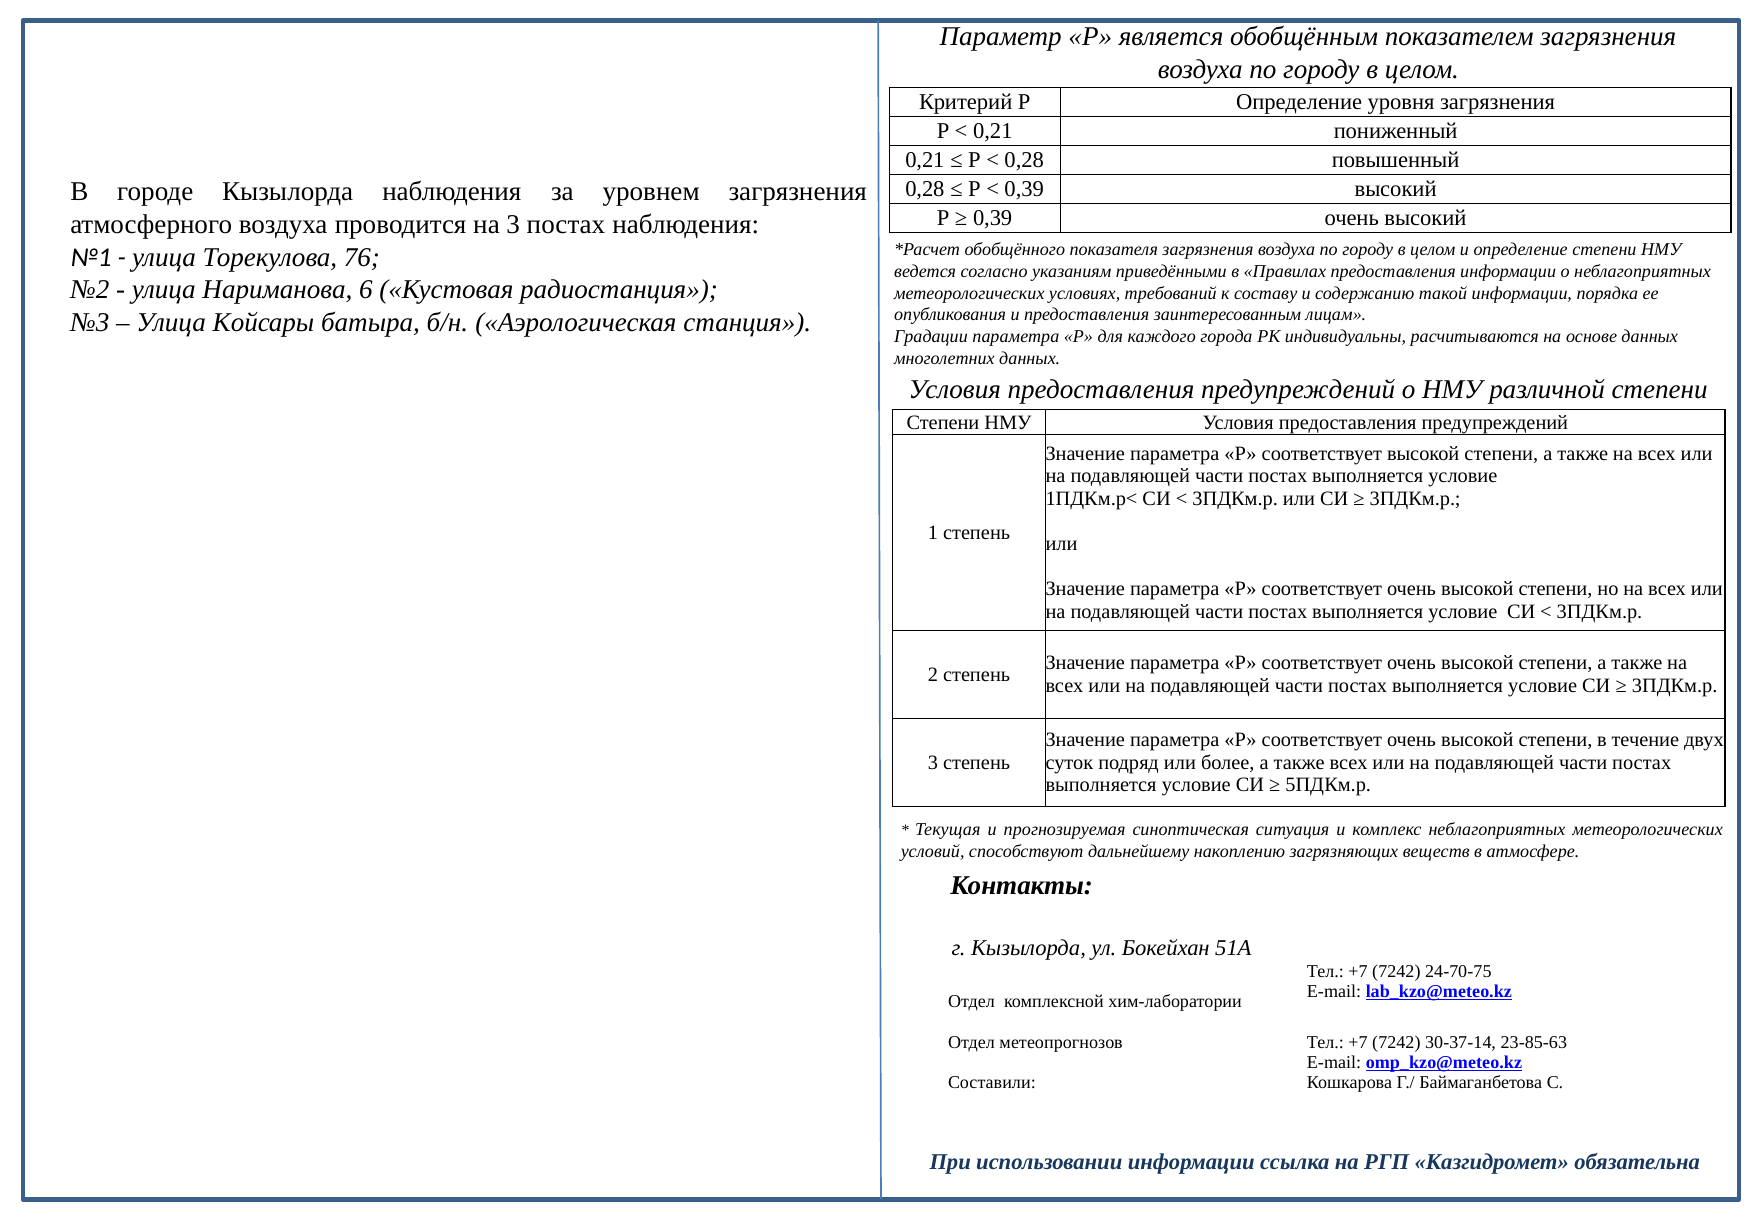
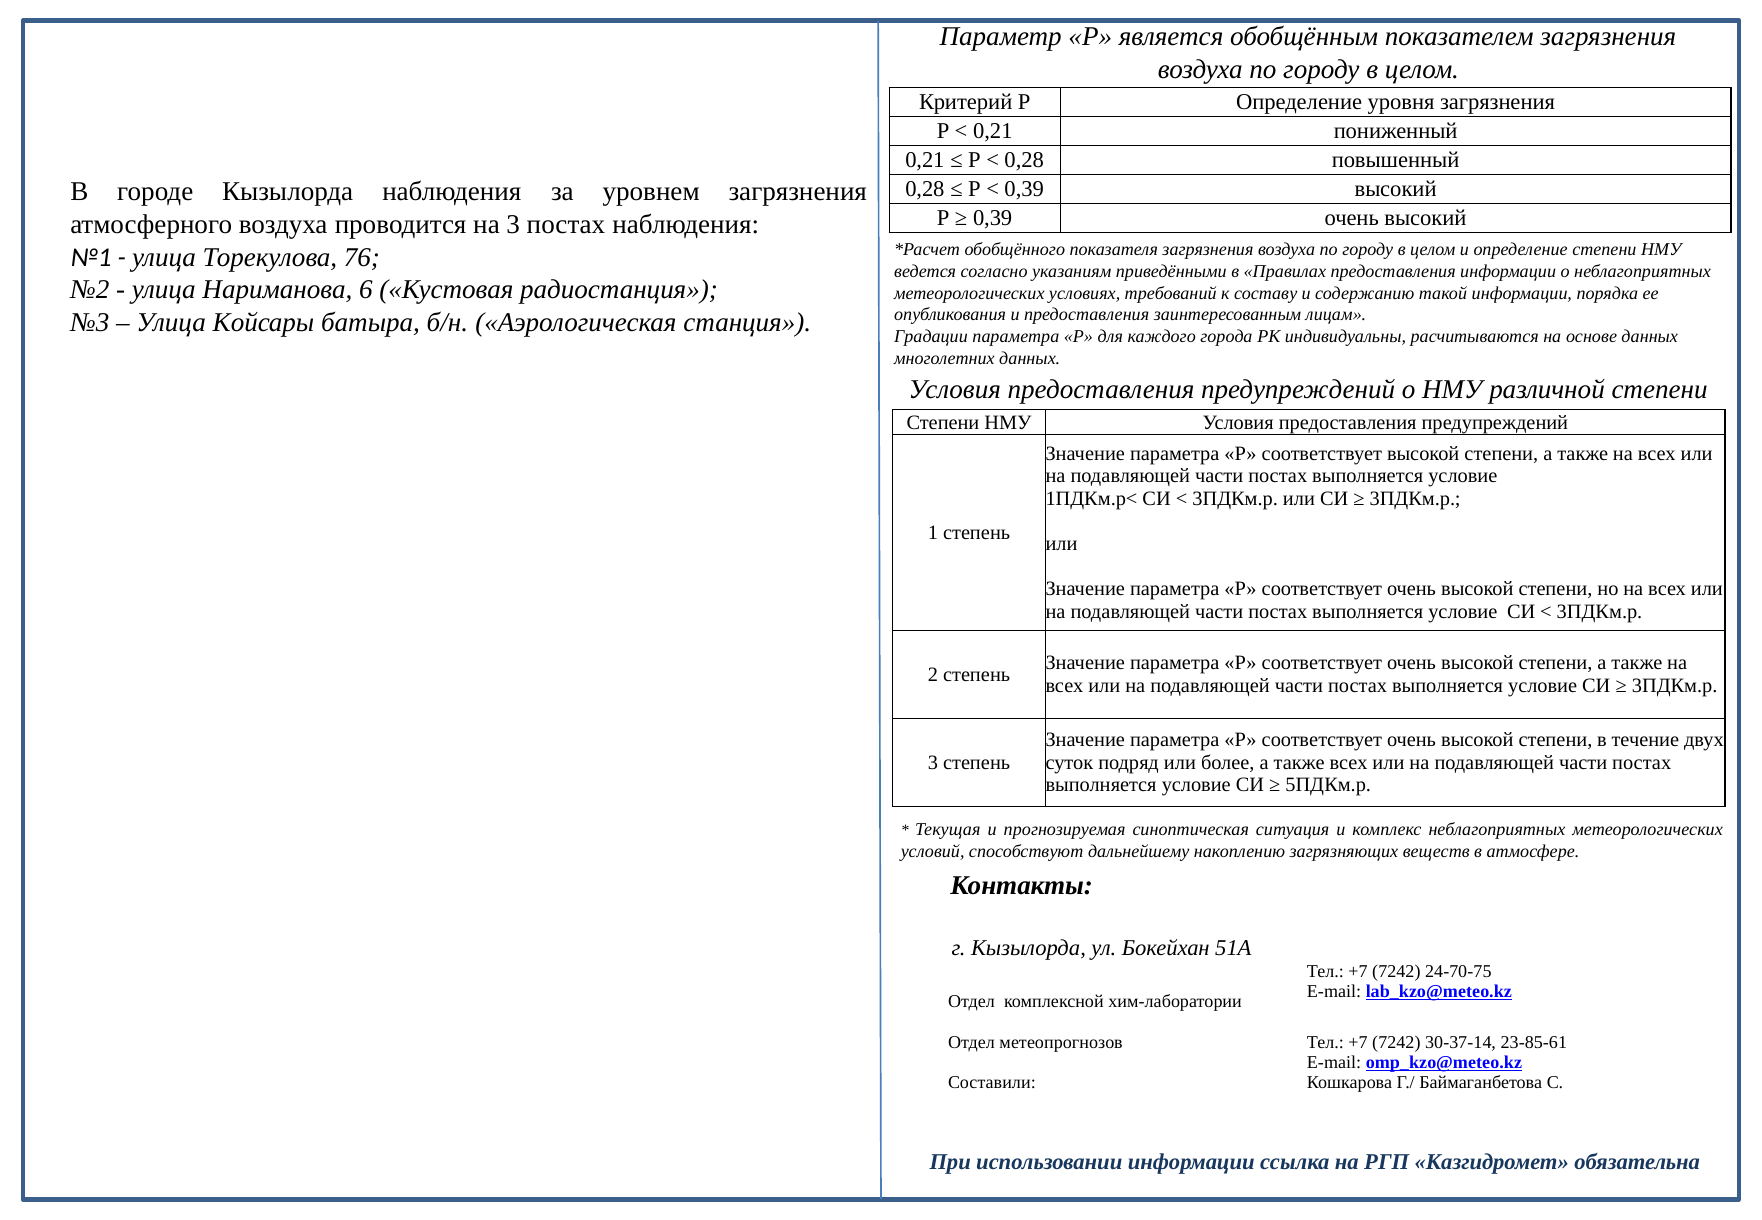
23-85-63: 23-85-63 -> 23-85-61
